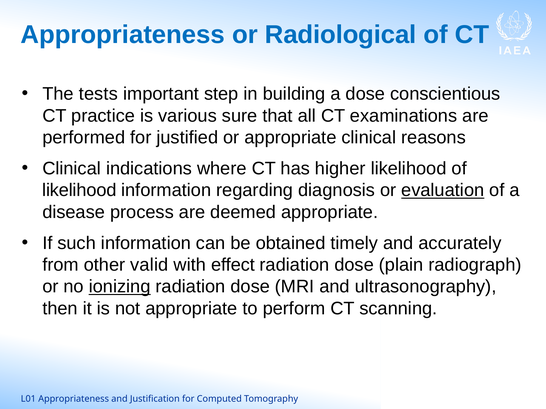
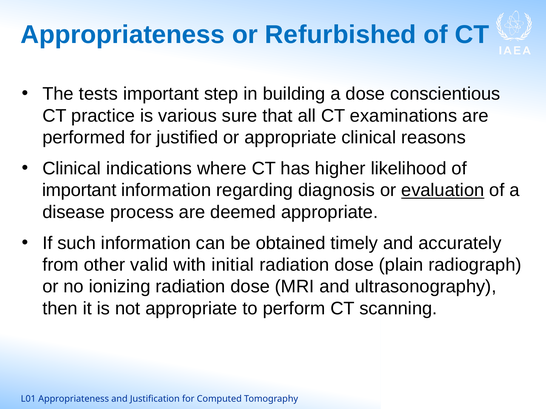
Radiological: Radiological -> Refurbished
likelihood at (79, 191): likelihood -> important
effect: effect -> initial
ionizing underline: present -> none
